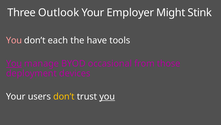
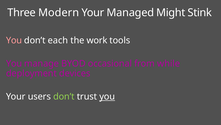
Outlook: Outlook -> Modern
Employer: Employer -> Managed
have: have -> work
You at (14, 63) underline: present -> none
those: those -> while
don’t at (64, 96) colour: yellow -> light green
